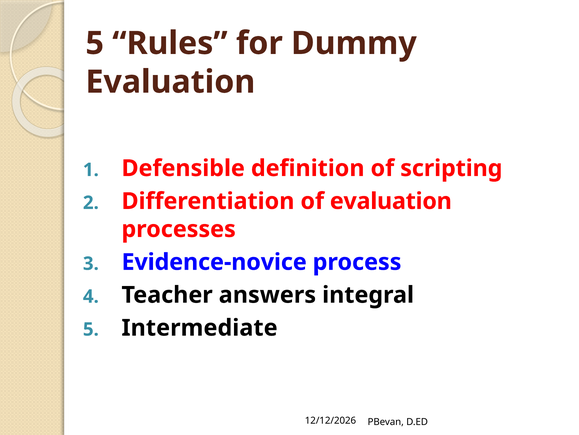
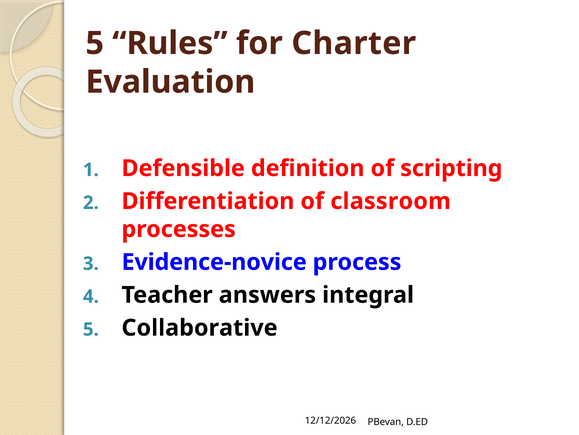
Dummy: Dummy -> Charter
of evaluation: evaluation -> classroom
Intermediate: Intermediate -> Collaborative
